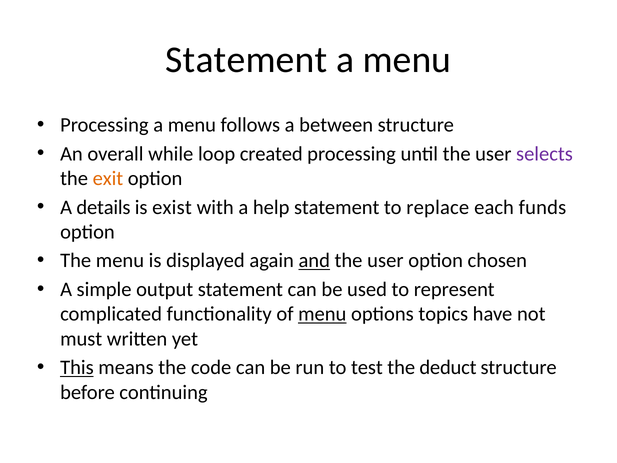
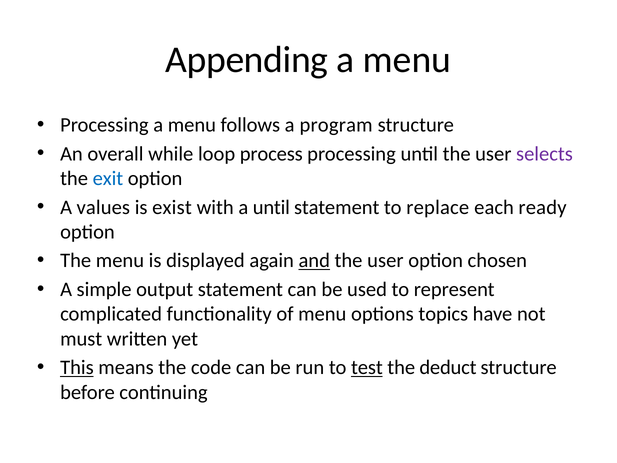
Statement at (246, 60): Statement -> Appending
between: between -> program
created: created -> process
exit colour: orange -> blue
details: details -> values
a help: help -> until
funds: funds -> ready
menu at (322, 314) underline: present -> none
test underline: none -> present
